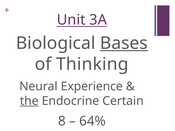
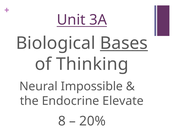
Experience: Experience -> Impossible
the underline: present -> none
Certain: Certain -> Elevate
64%: 64% -> 20%
